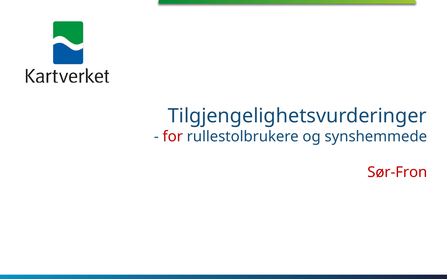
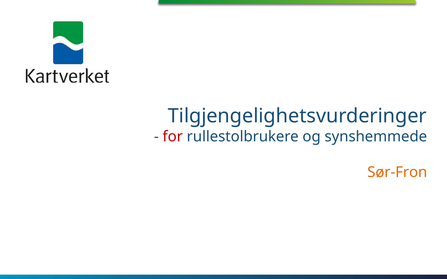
Sør-Fron colour: red -> orange
